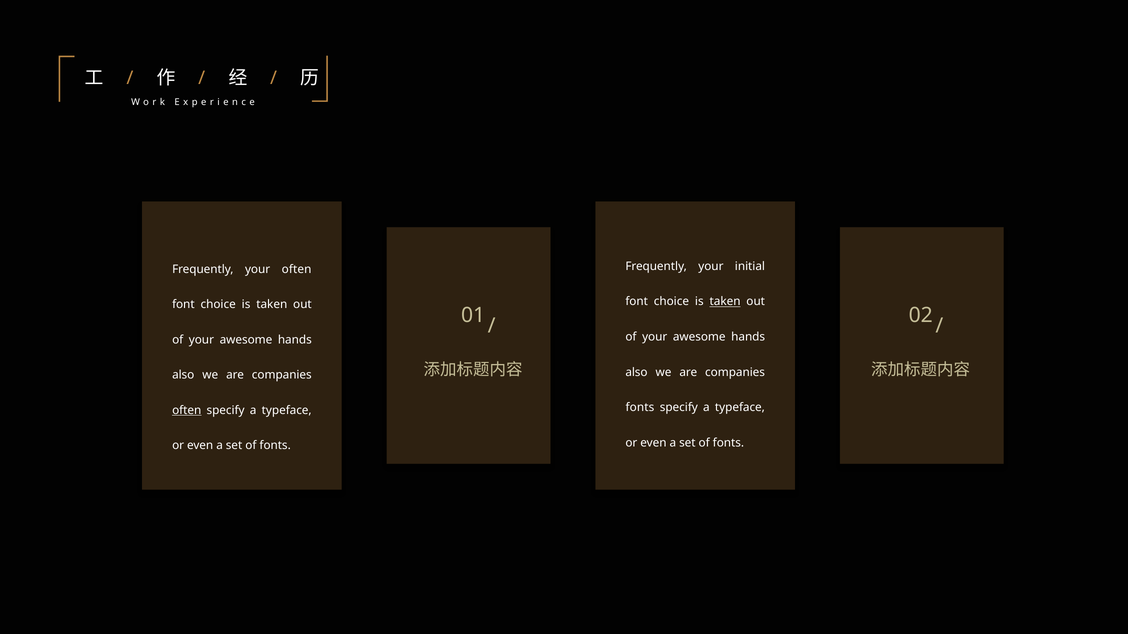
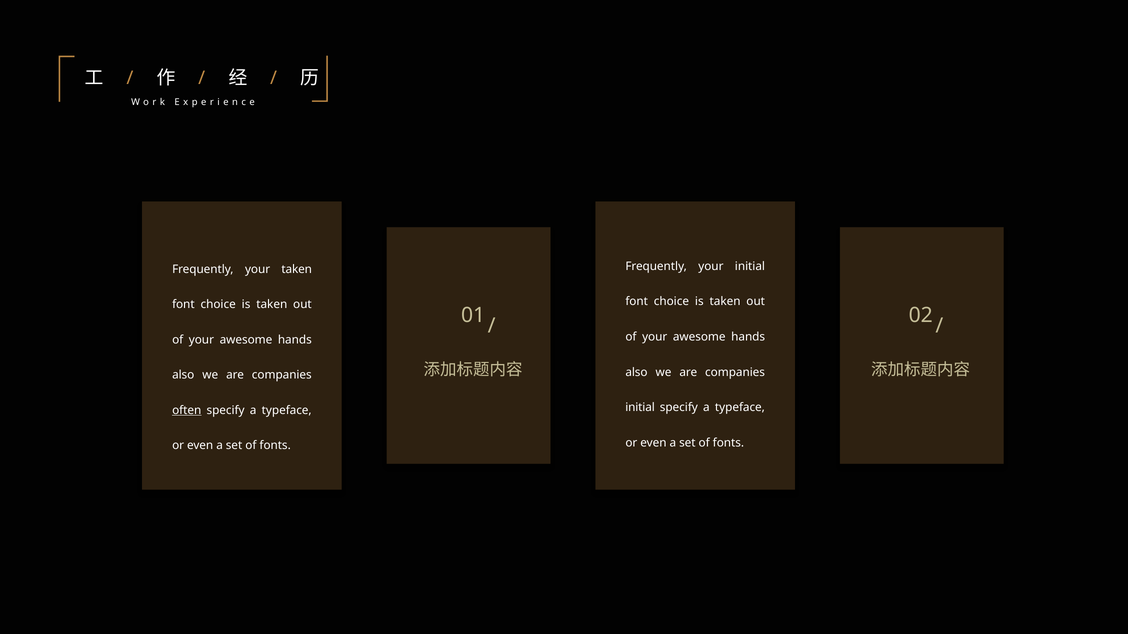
your often: often -> taken
taken at (725, 302) underline: present -> none
fonts at (640, 408): fonts -> initial
